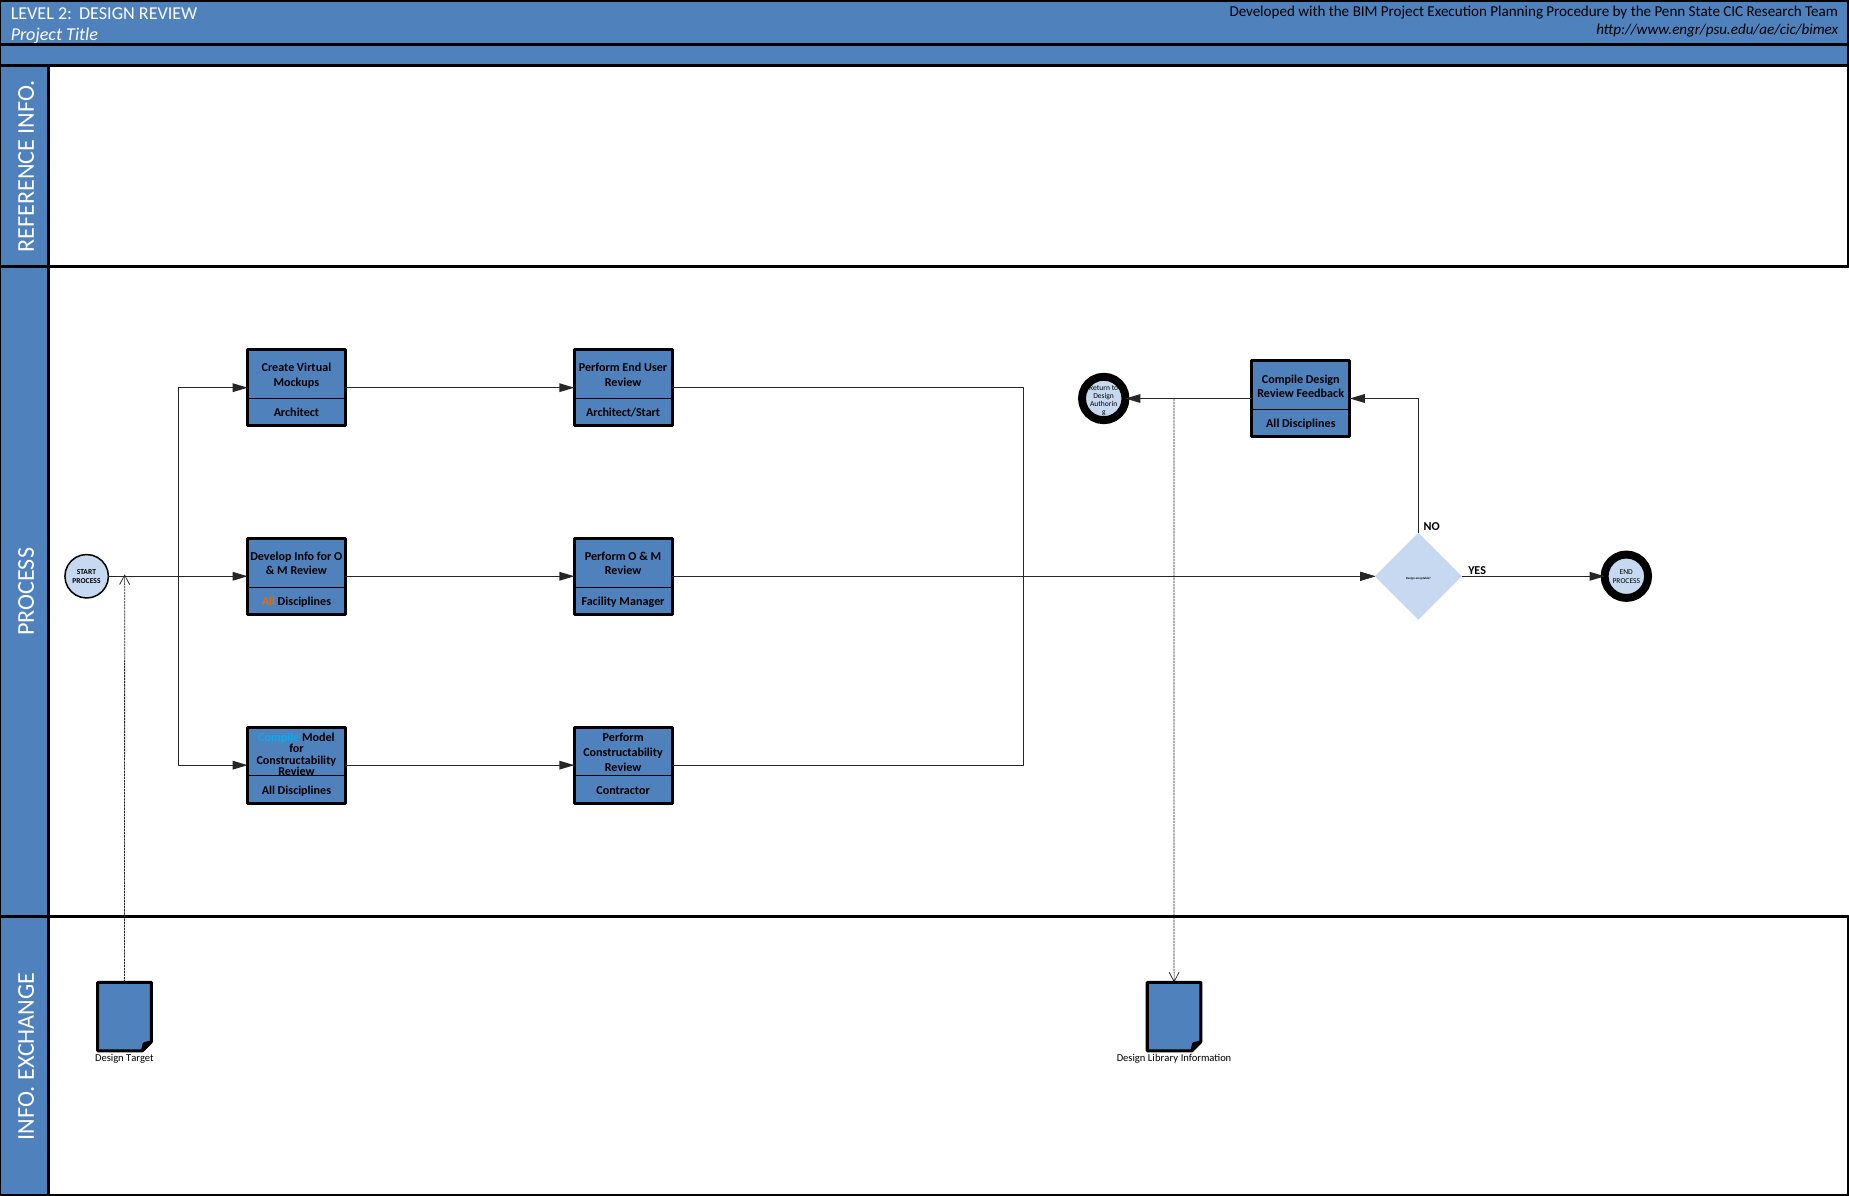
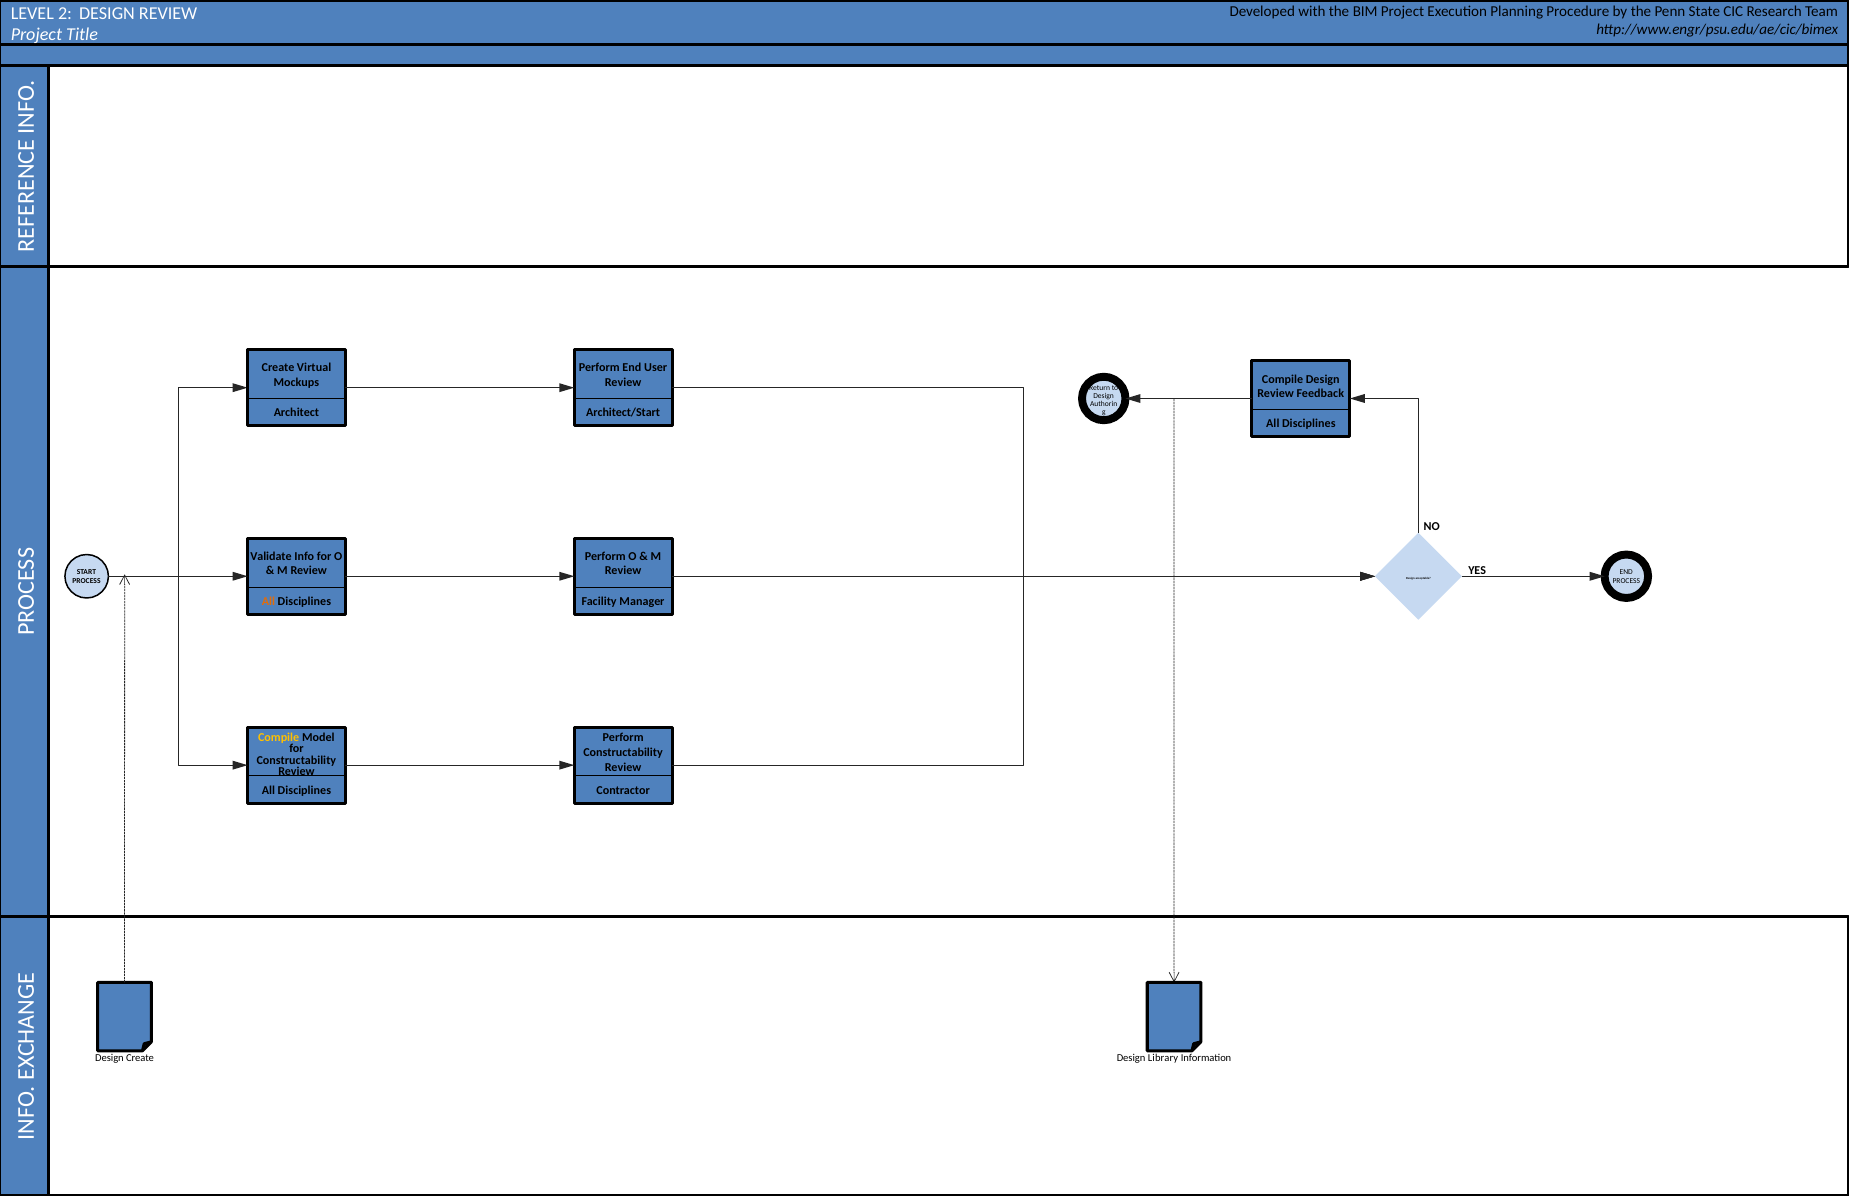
Develop: Develop -> Validate
Compile at (279, 737) colour: light blue -> yellow
Design Target: Target -> Create
